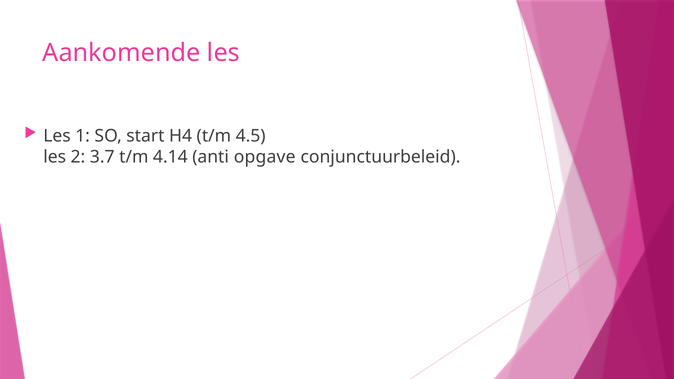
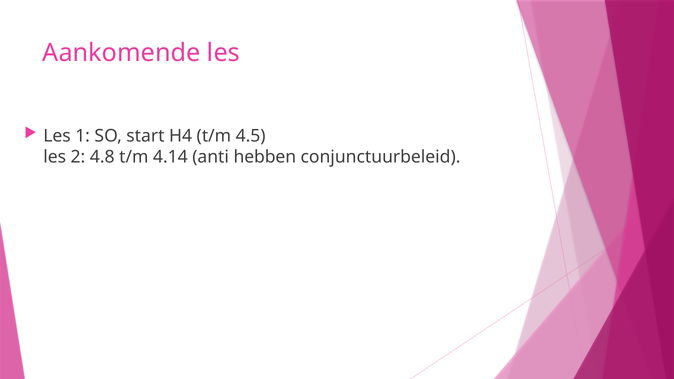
3.7: 3.7 -> 4.8
opgave: opgave -> hebben
